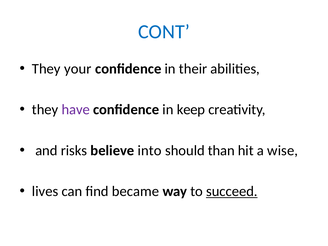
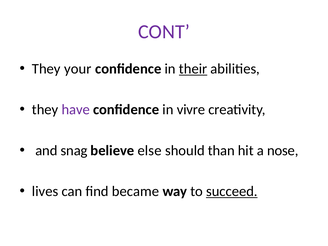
CONT colour: blue -> purple
their underline: none -> present
keep: keep -> vivre
risks: risks -> snag
into: into -> else
wise: wise -> nose
